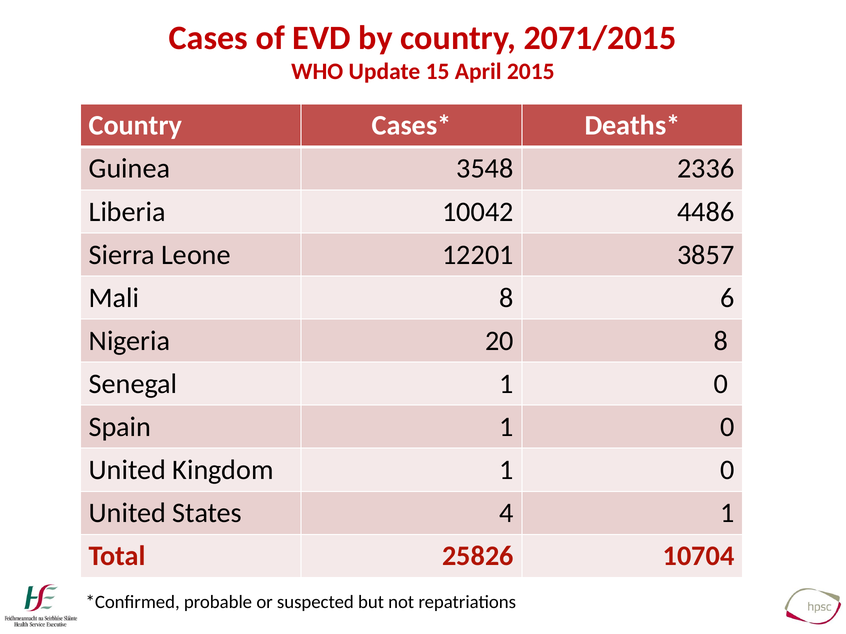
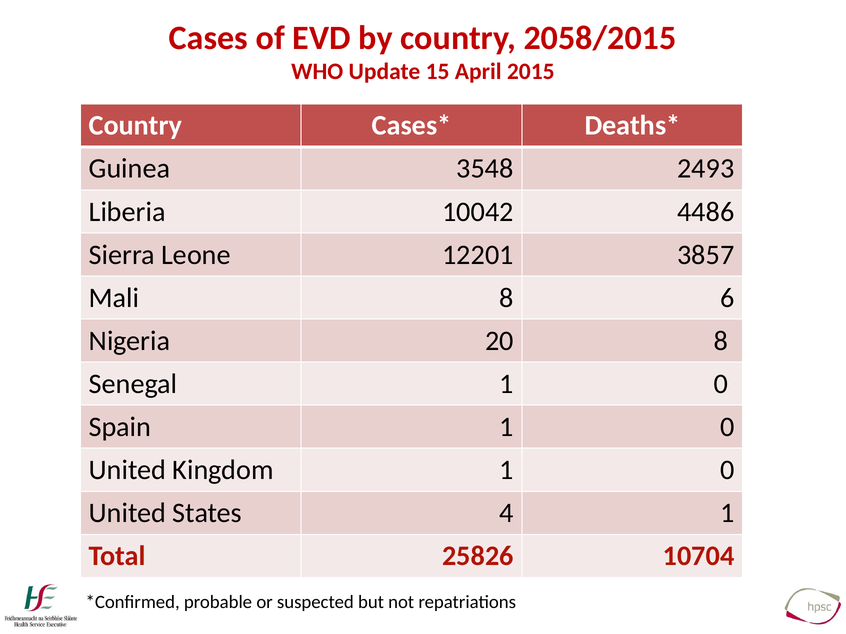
2071/2015: 2071/2015 -> 2058/2015
2336: 2336 -> 2493
